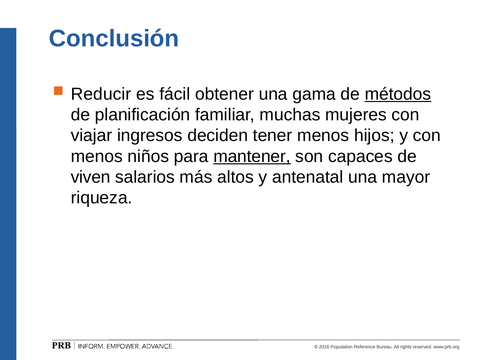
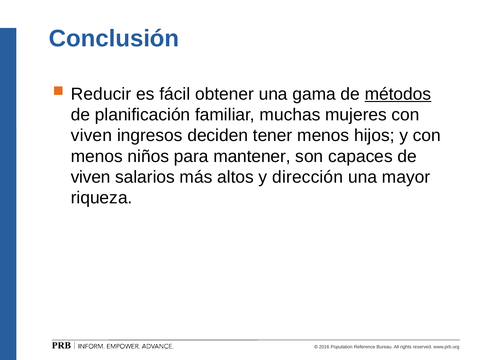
viajar at (92, 136): viajar -> viven
mantener underline: present -> none
antenatal: antenatal -> dirección
